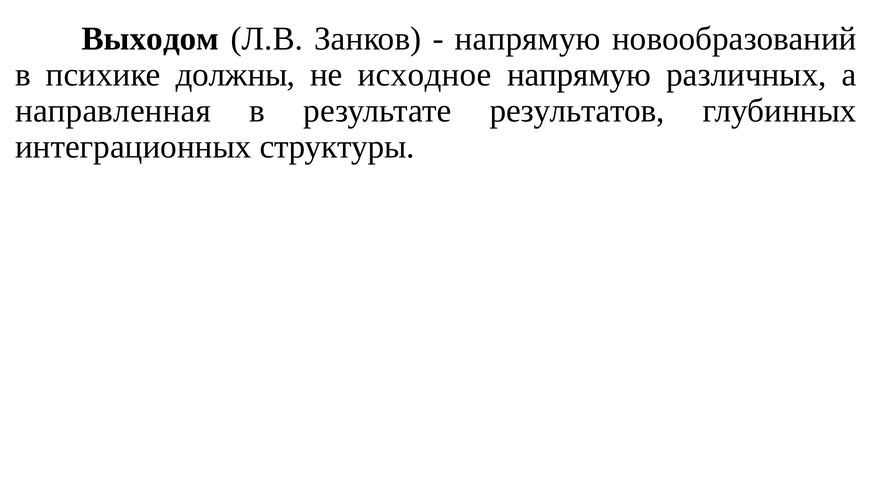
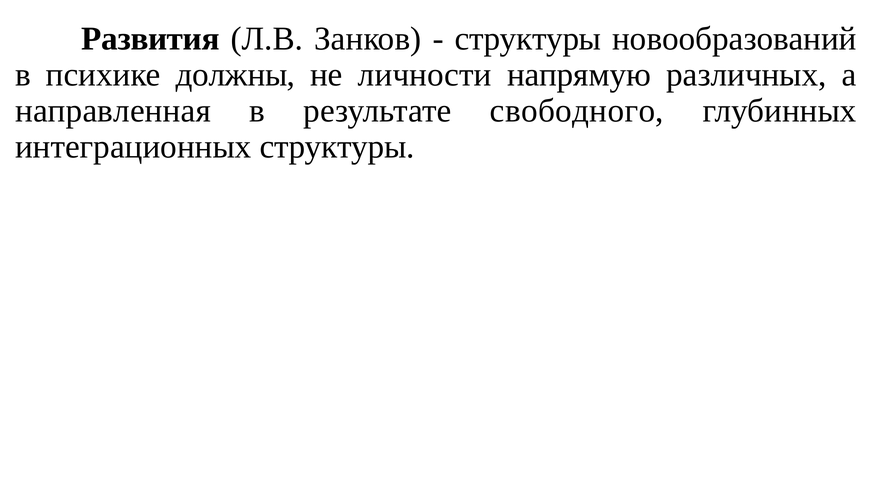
Выходом: Выходом -> Развития
напрямую at (528, 39): напрямую -> структуры
исходное: исходное -> личности
результатов: результатов -> свободного
